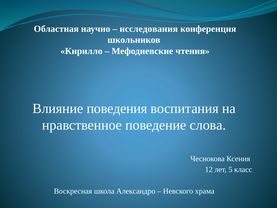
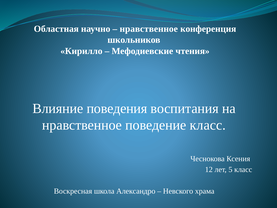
исследования at (149, 29): исследования -> нравственное
поведение слова: слова -> класс
